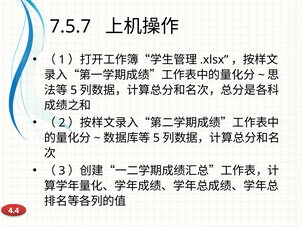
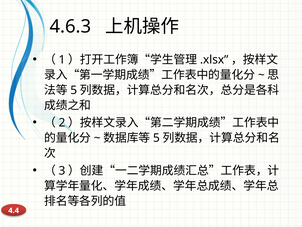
7.5.7: 7.5.7 -> 4.6.3
